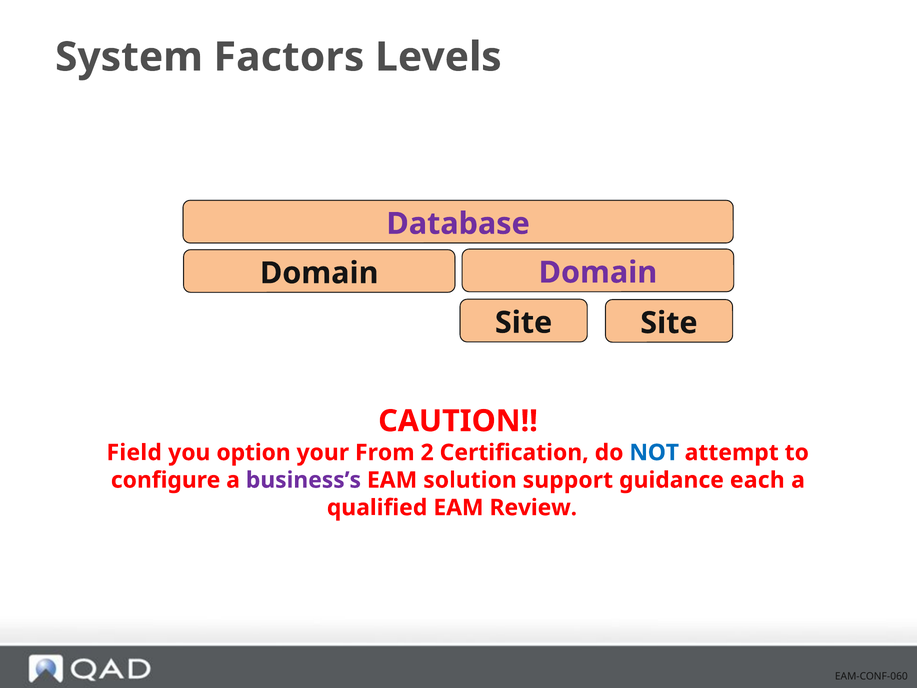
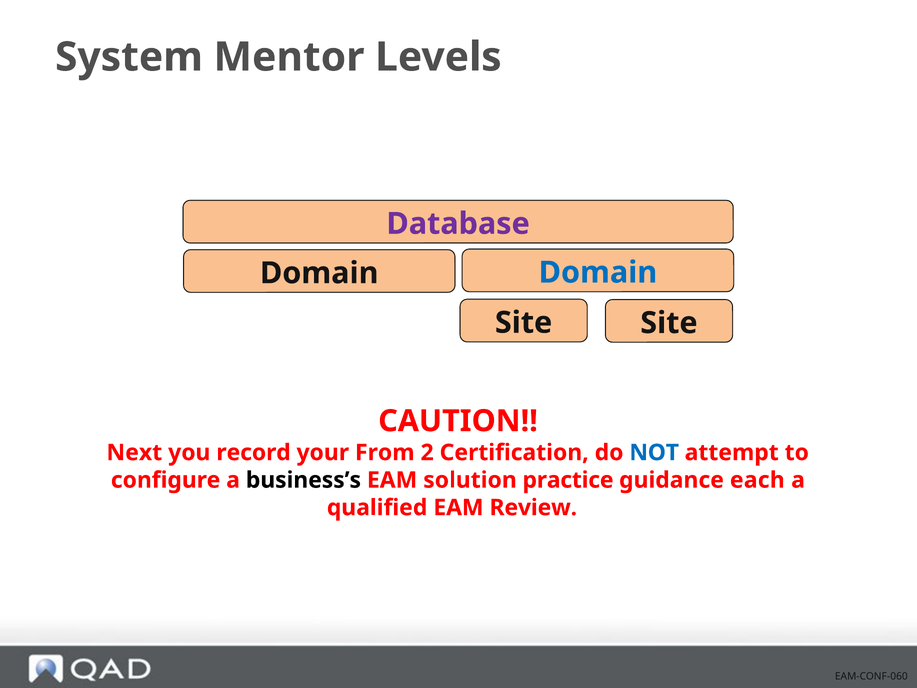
Factors: Factors -> Mentor
Domain at (598, 272) colour: purple -> blue
Field: Field -> Next
option: option -> record
business’s colour: purple -> black
support: support -> practice
